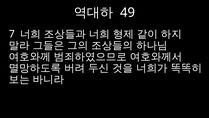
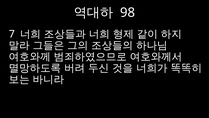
49: 49 -> 98
